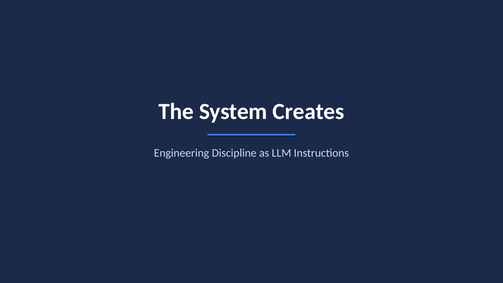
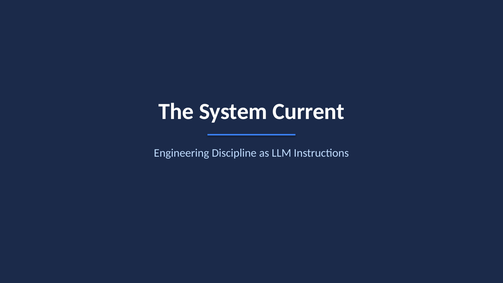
Creates: Creates -> Current
